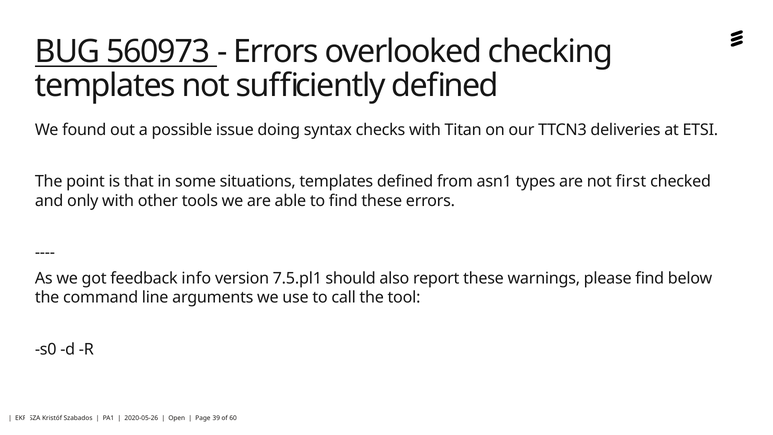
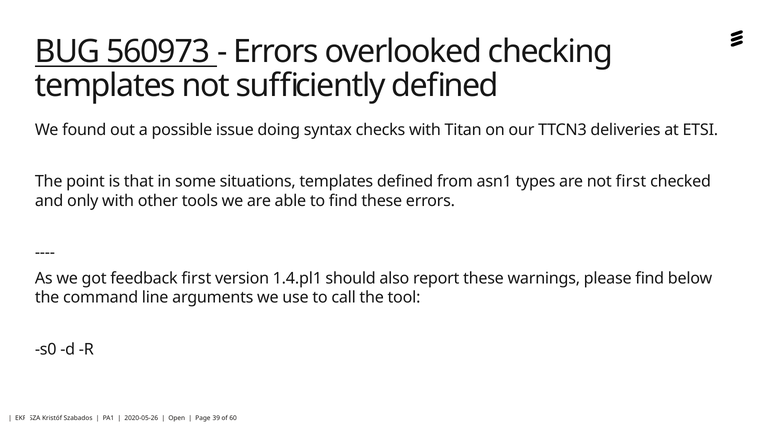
feedback info: info -> first
7.5.pl1: 7.5.pl1 -> 1.4.pl1
